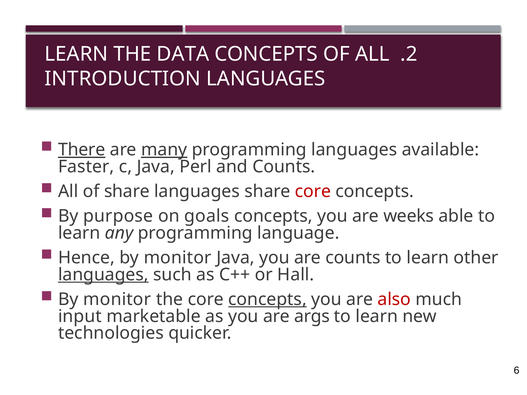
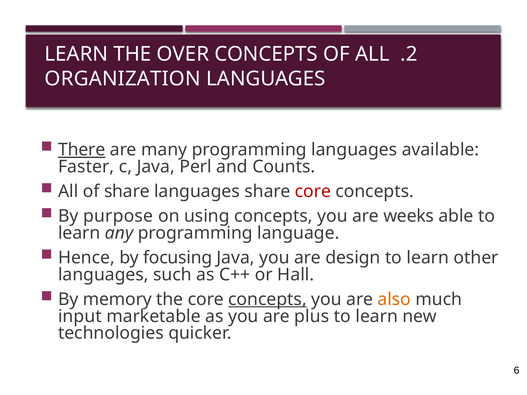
DATA: DATA -> OVER
INTRODUCTION: INTRODUCTION -> ORGANIZATION
many underline: present -> none
goals: goals -> using
Hence by monitor: monitor -> focusing
are counts: counts -> design
languages at (103, 275) underline: present -> none
monitor at (117, 300): monitor -> memory
also colour: red -> orange
args: args -> plus
